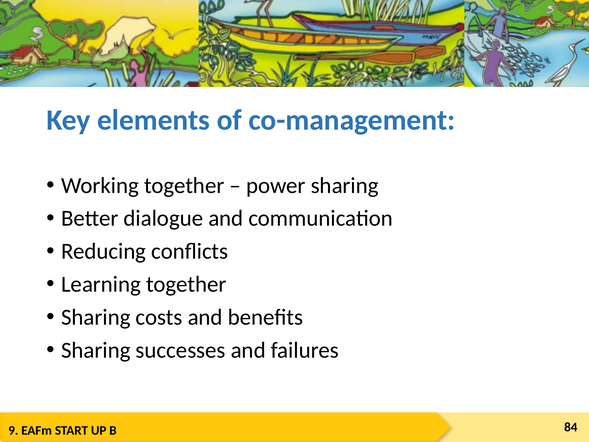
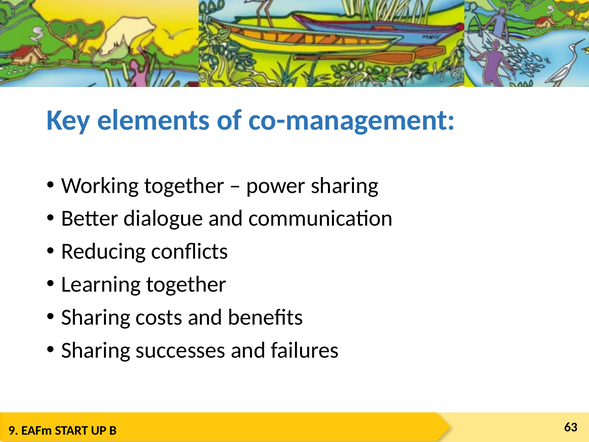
84: 84 -> 63
